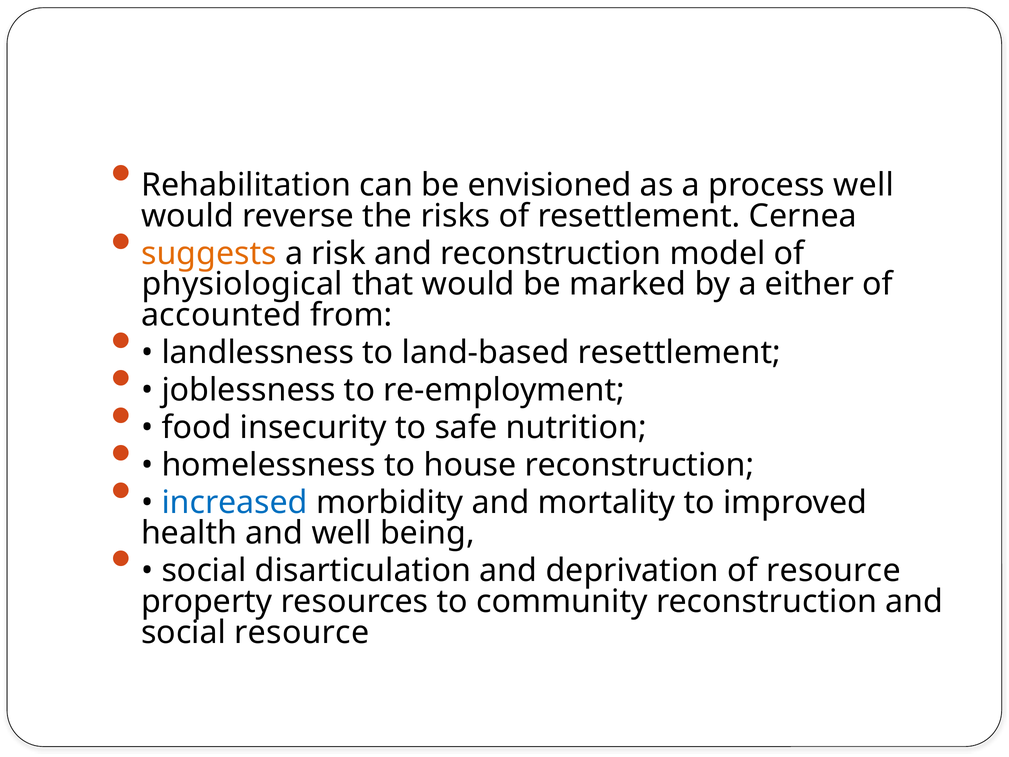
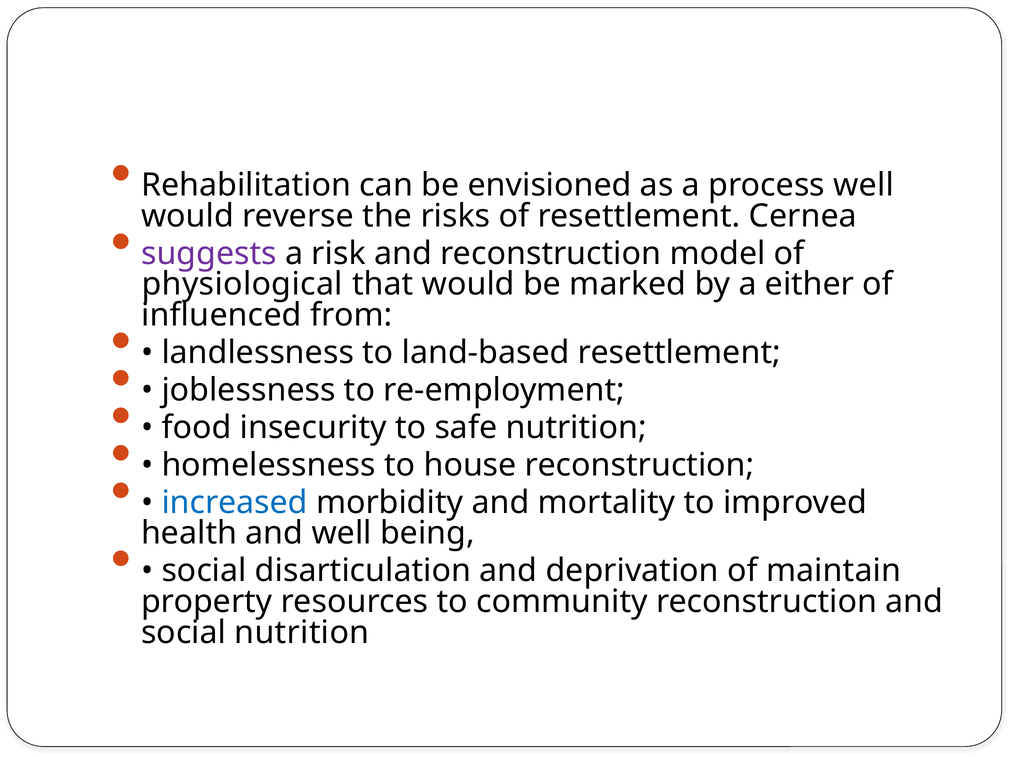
suggests colour: orange -> purple
accounted: accounted -> influenced
of resource: resource -> maintain
social resource: resource -> nutrition
